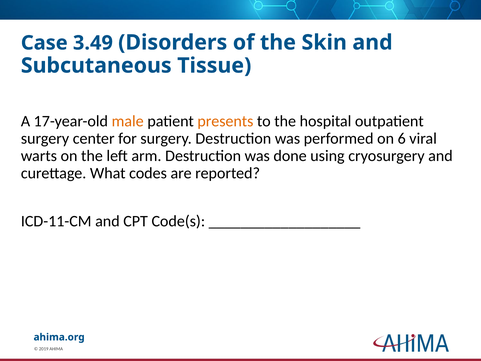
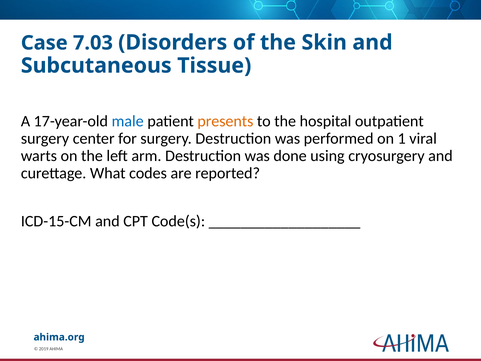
3.49: 3.49 -> 7.03
male colour: orange -> blue
6: 6 -> 1
ICD-11-CM: ICD-11-CM -> ICD-15-CM
